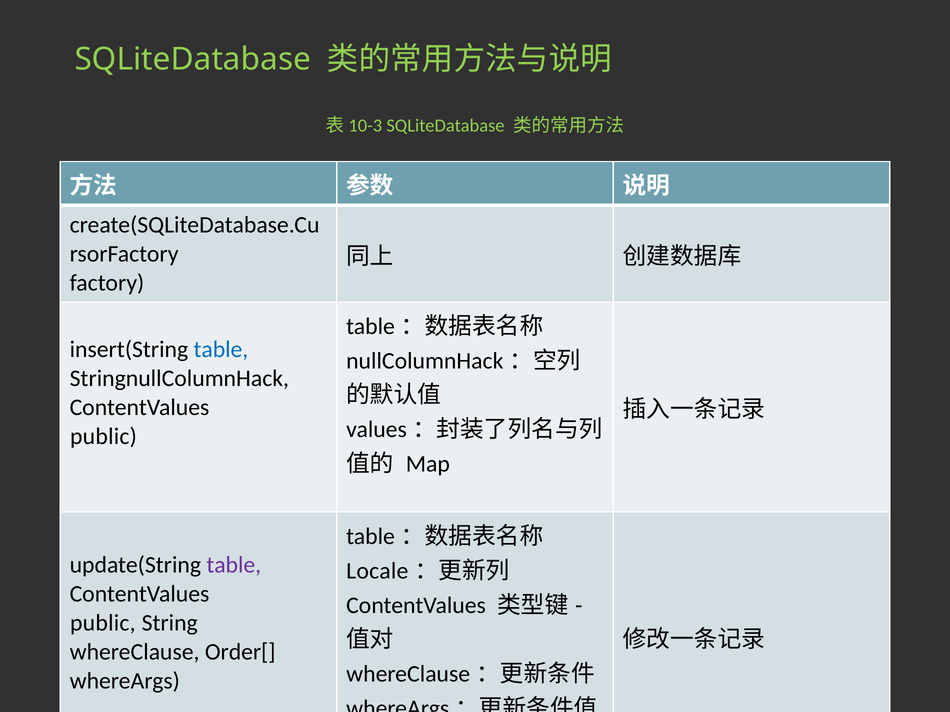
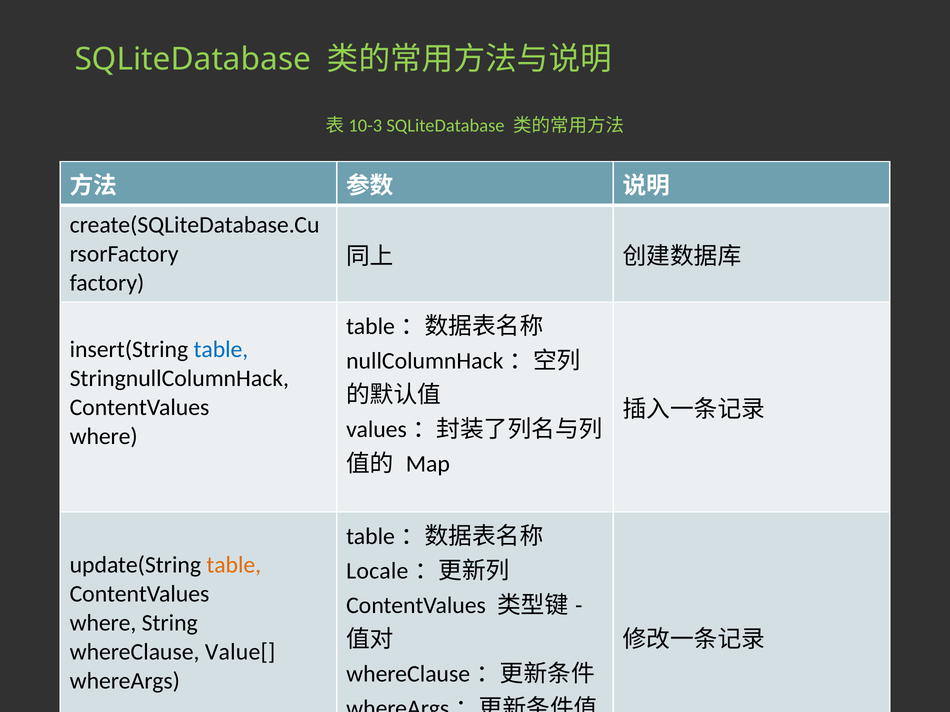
public at (103, 437): public -> where
table at (234, 565) colour: purple -> orange
public at (103, 623): public -> where
Order[: Order[ -> Value[
